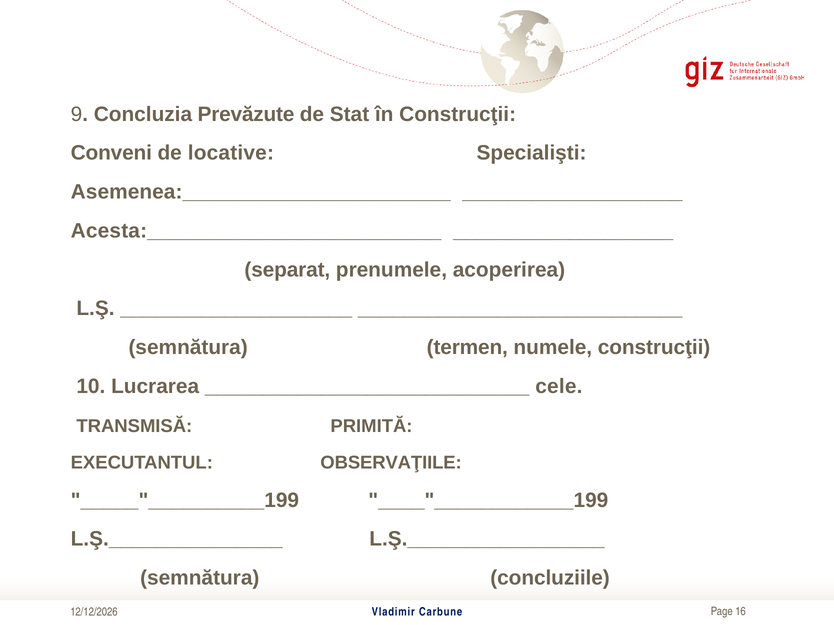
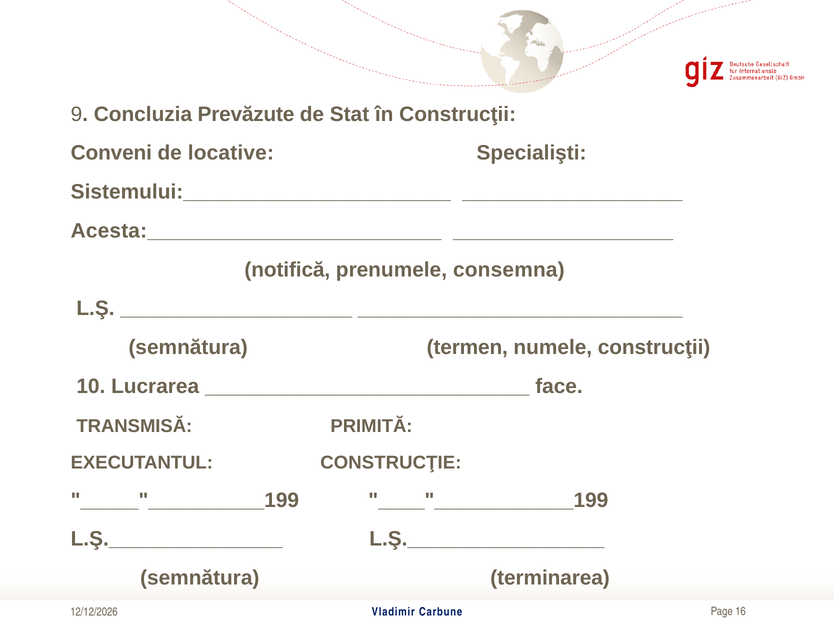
Asemenea:_______________________: Asemenea:_______________________ -> Sistemului:_______________________
separat: separat -> notifică
acoperirea: acoperirea -> consemna
cele: cele -> face
OBSERVAŢIILE: OBSERVAŢIILE -> CONSTRUCŢIE
concluziile: concluziile -> terminarea
